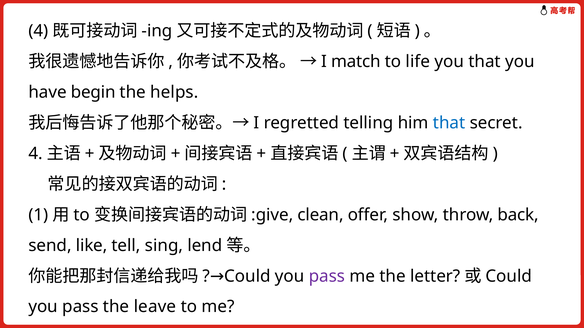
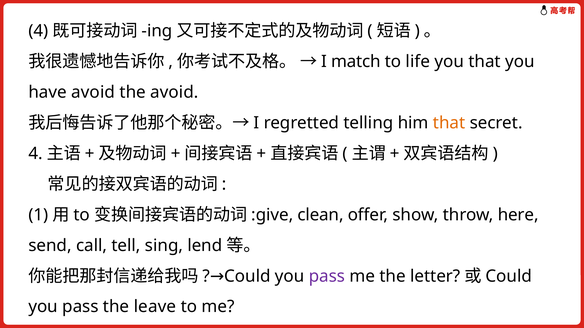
have begin: begin -> avoid
the helps: helps -> avoid
that at (449, 123) colour: blue -> orange
back: back -> here
like: like -> call
